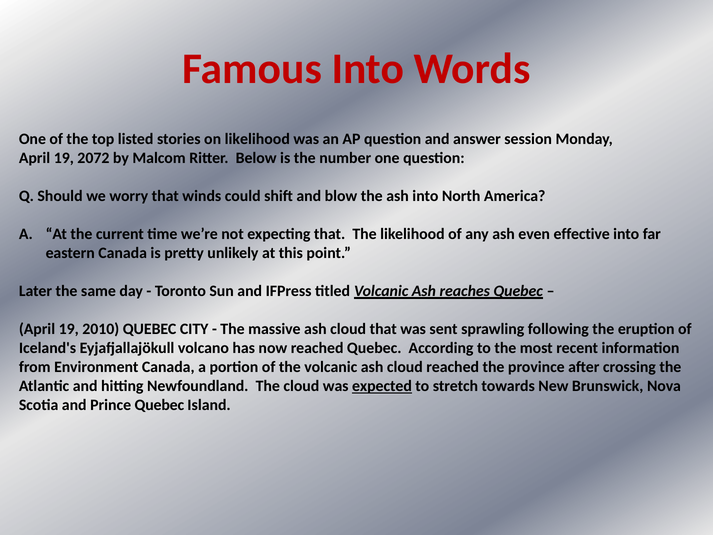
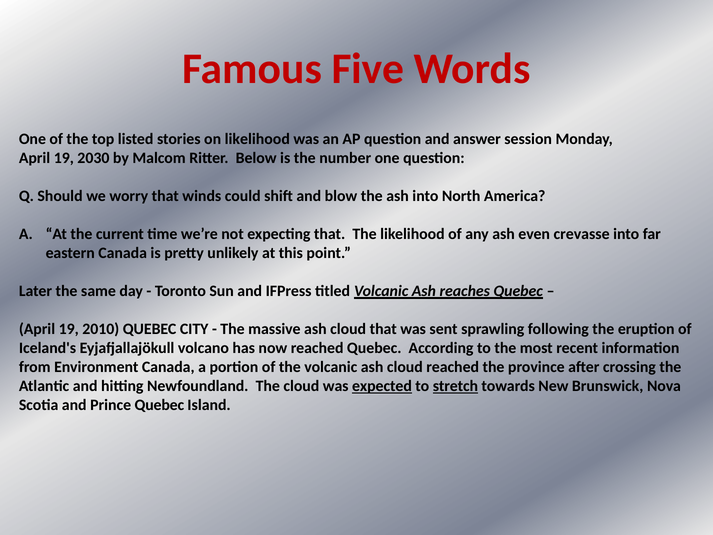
Famous Into: Into -> Five
2072: 2072 -> 2030
effective: effective -> crevasse
stretch underline: none -> present
